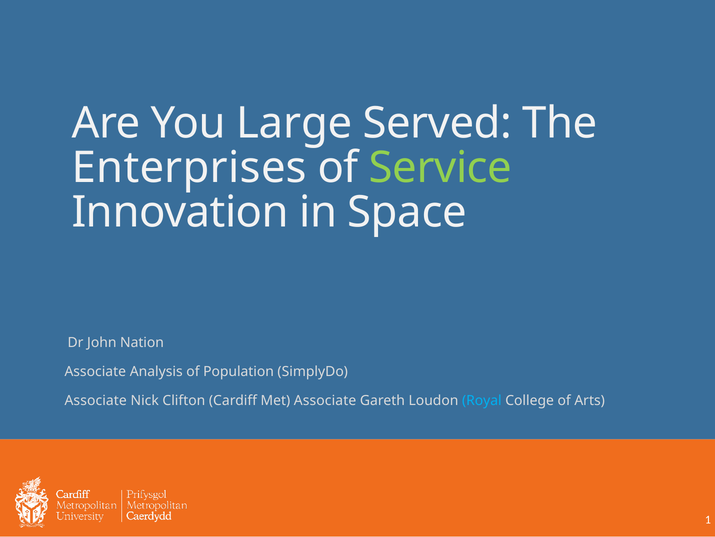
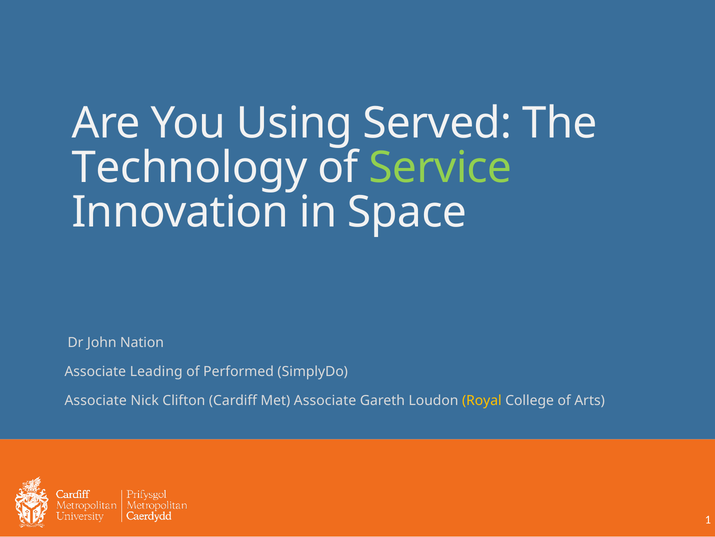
Large: Large -> Using
Enterprises: Enterprises -> Technology
Analysis: Analysis -> Leading
Population: Population -> Performed
Royal colour: light blue -> yellow
